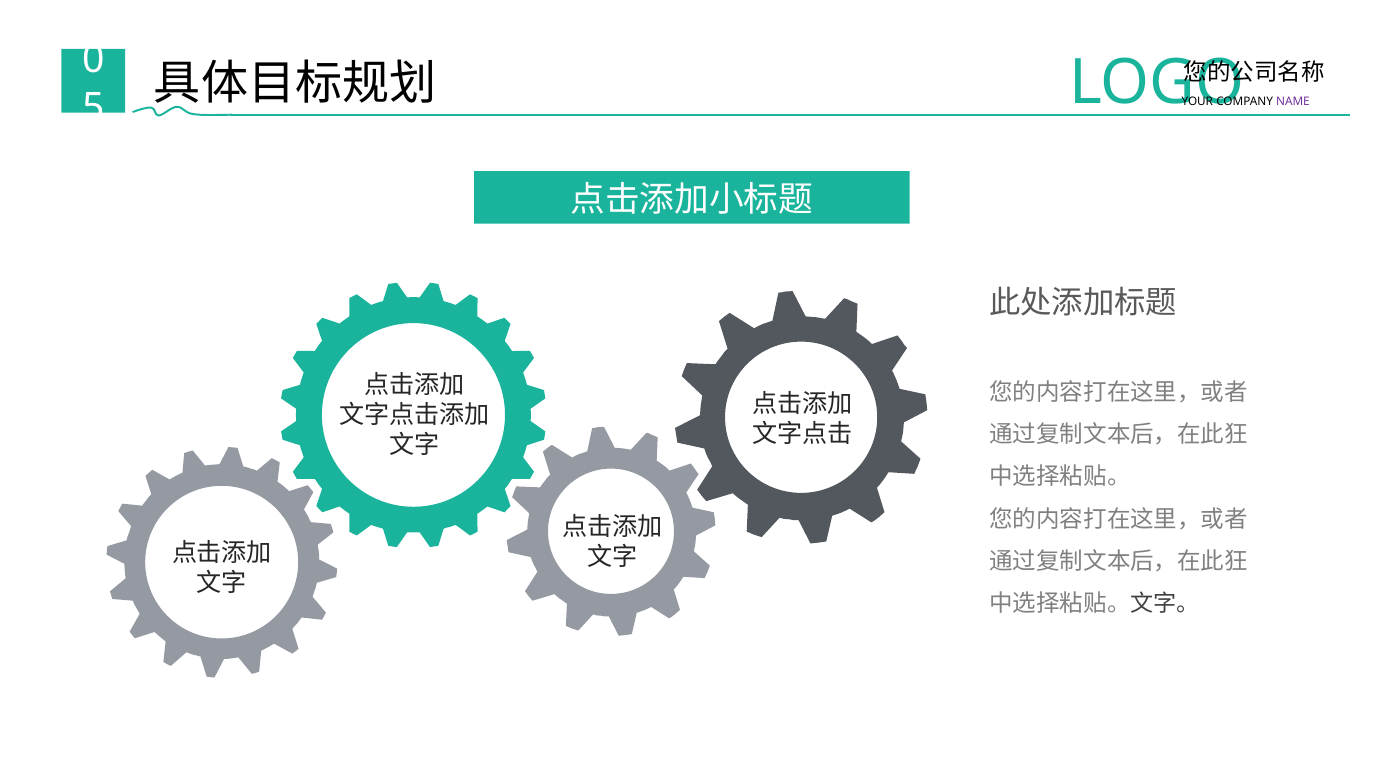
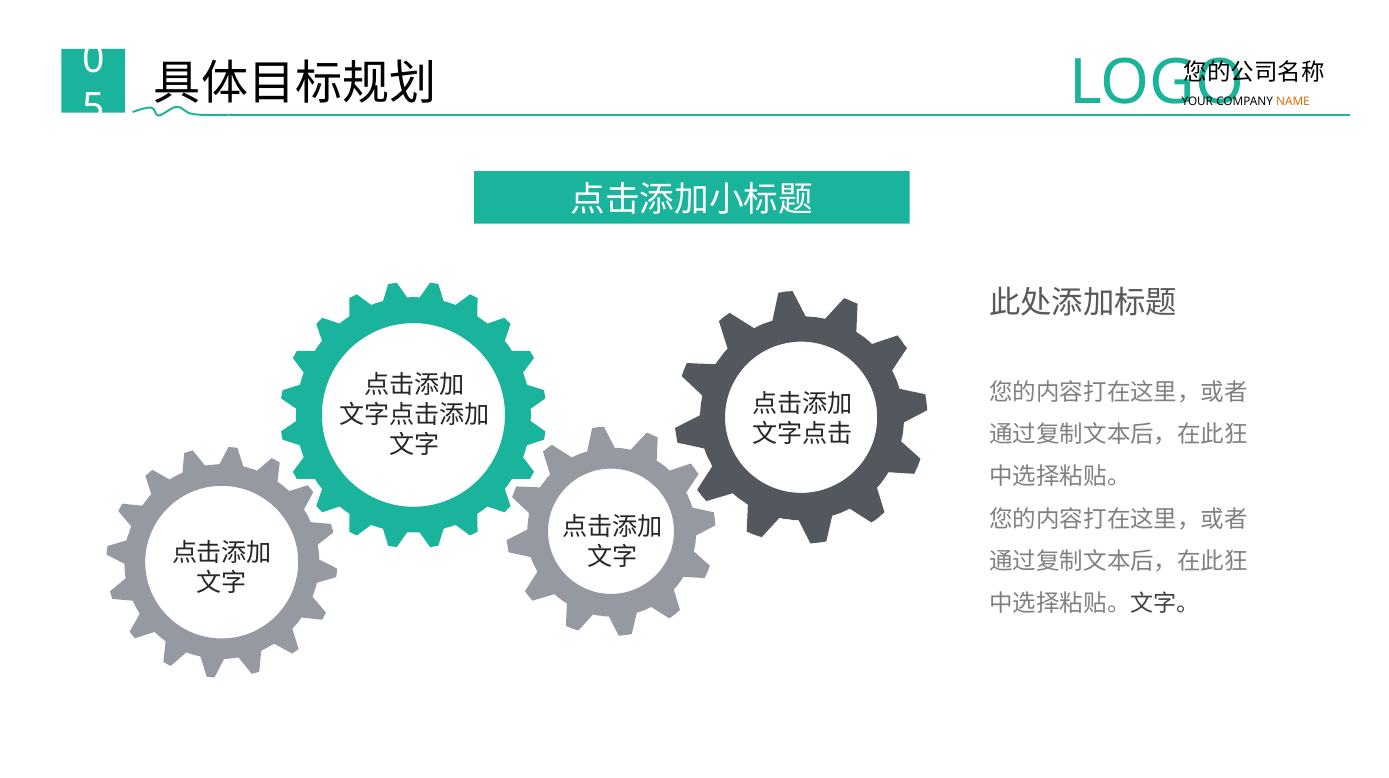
NAME colour: purple -> orange
